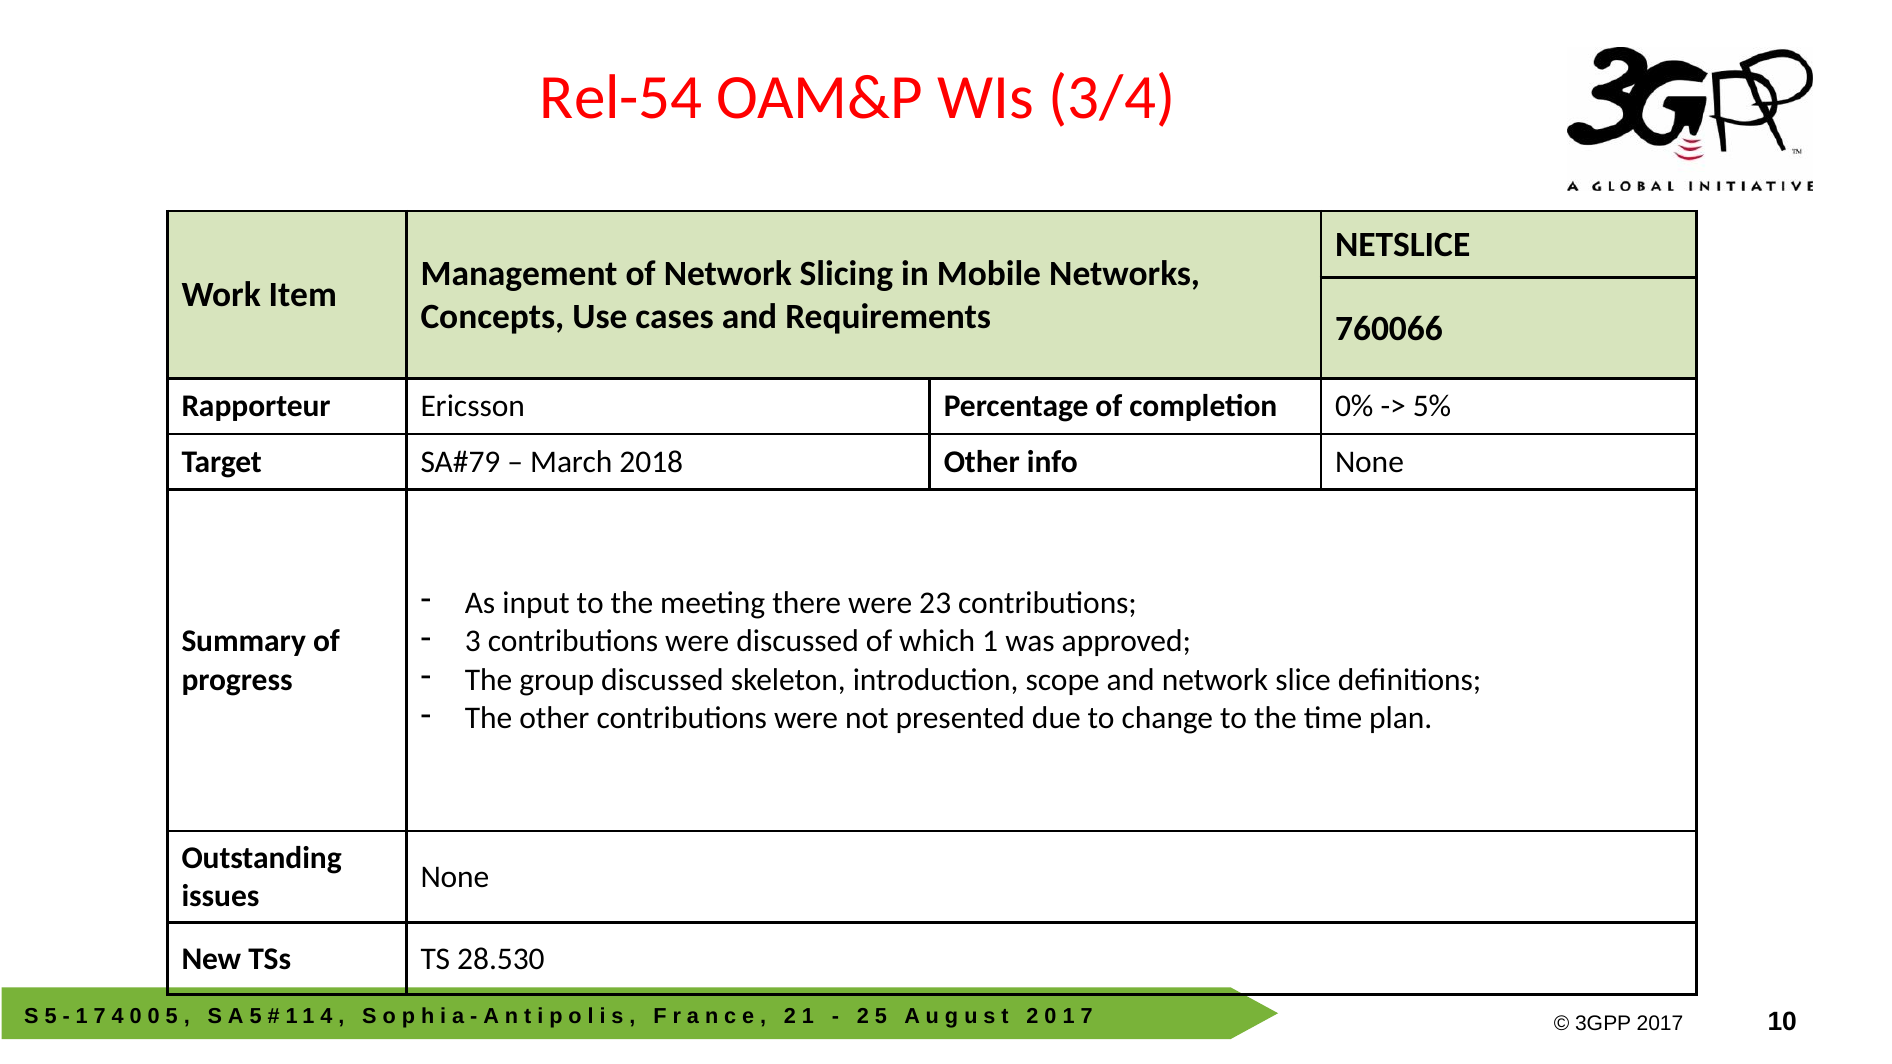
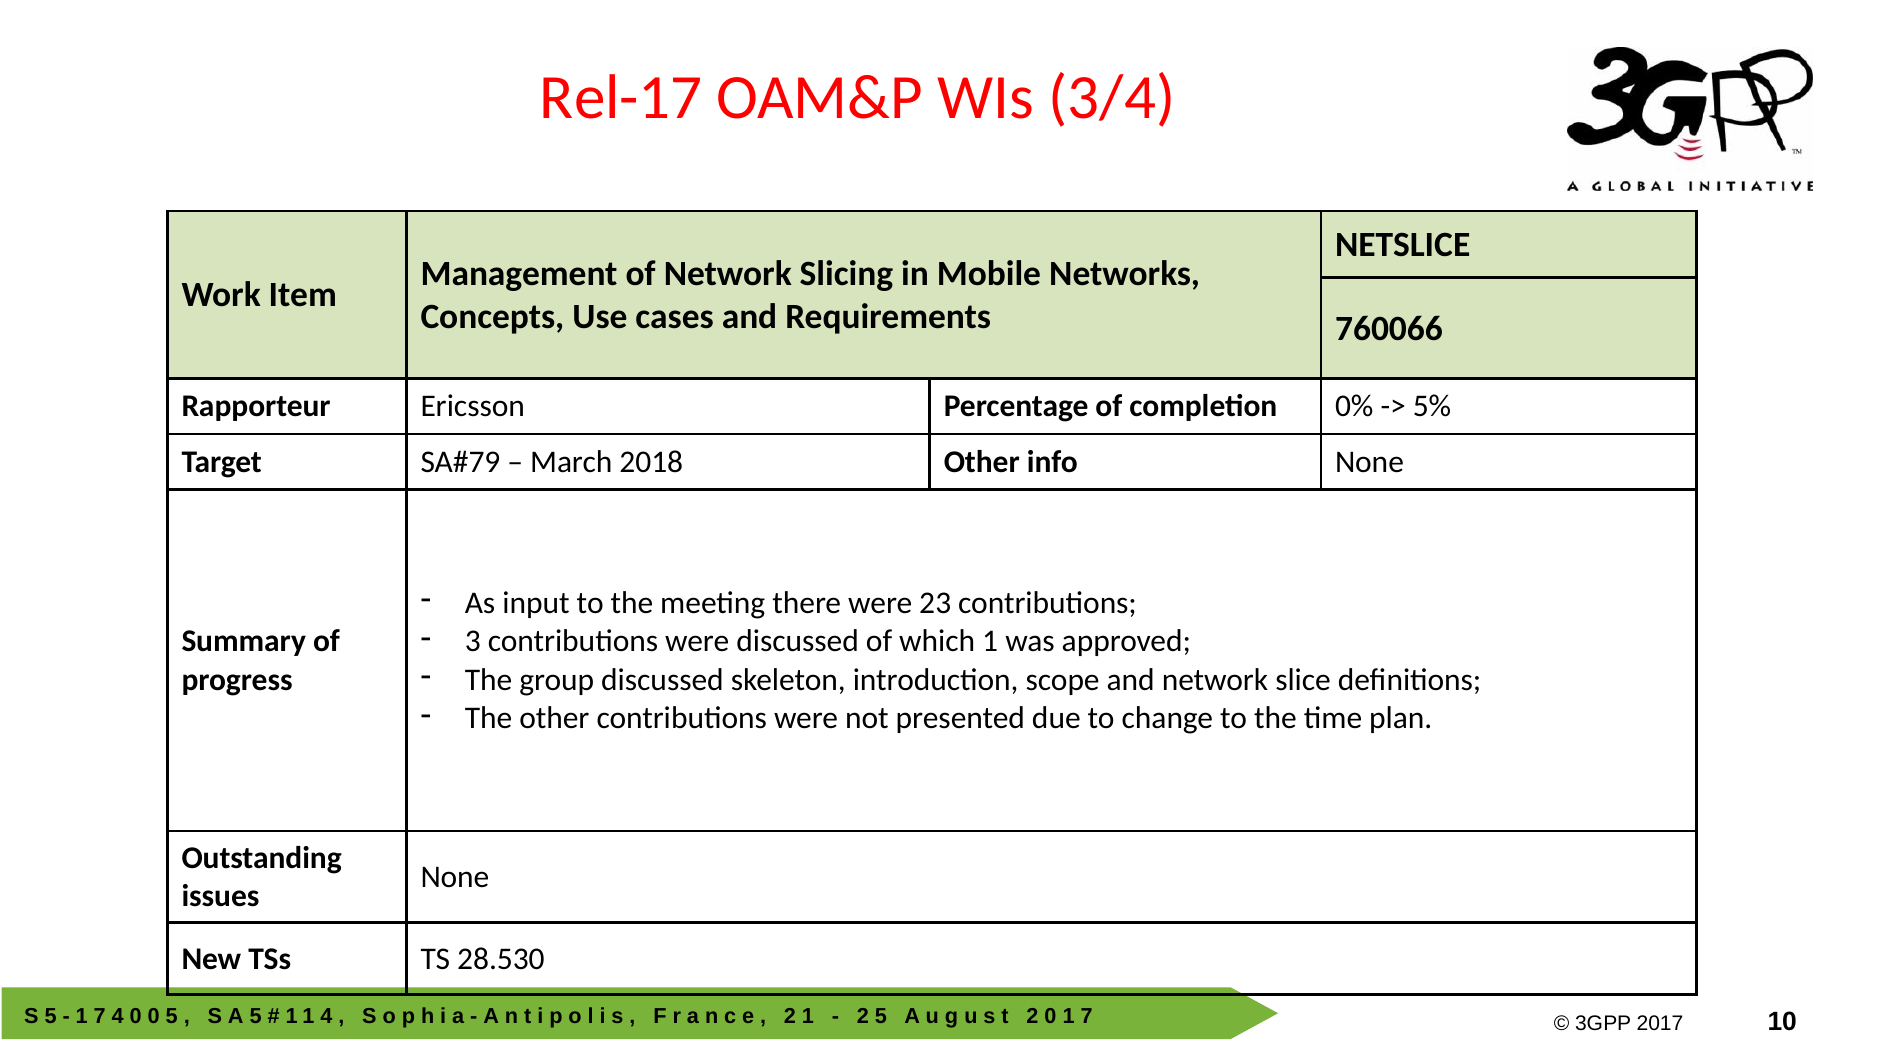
Rel-54: Rel-54 -> Rel-17
